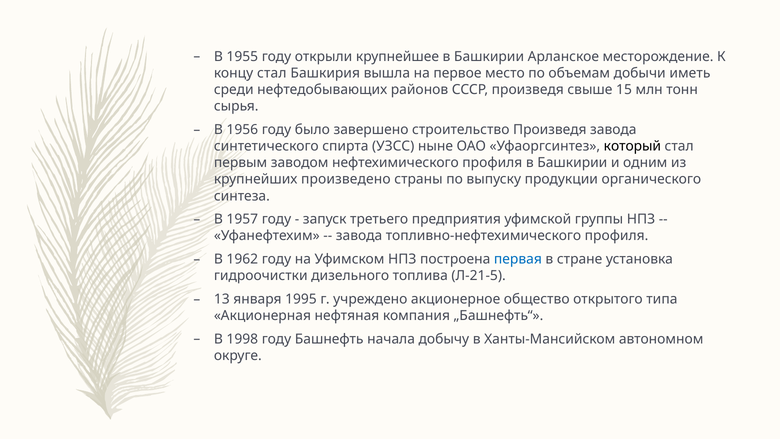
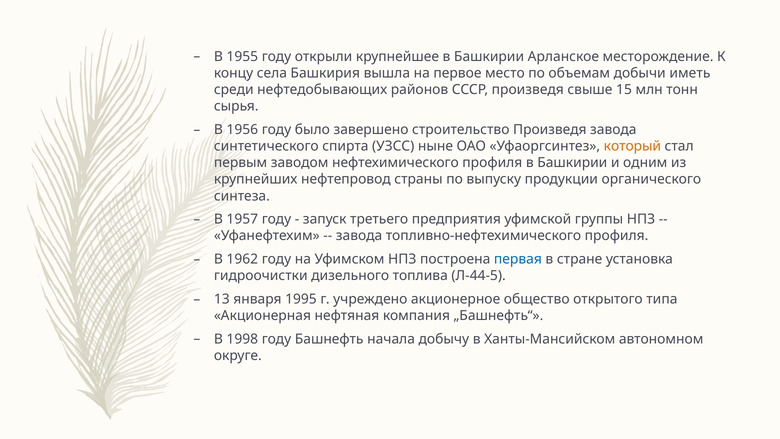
концу стал: стал -> села
который colour: black -> orange
произведено: произведено -> нефтепровод
Л-21-5: Л-21-5 -> Л-44-5
